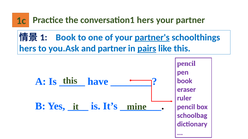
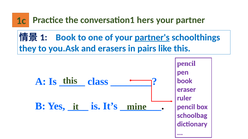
hers at (28, 49): hers -> they
and partner: partner -> erasers
pairs underline: present -> none
have: have -> class
